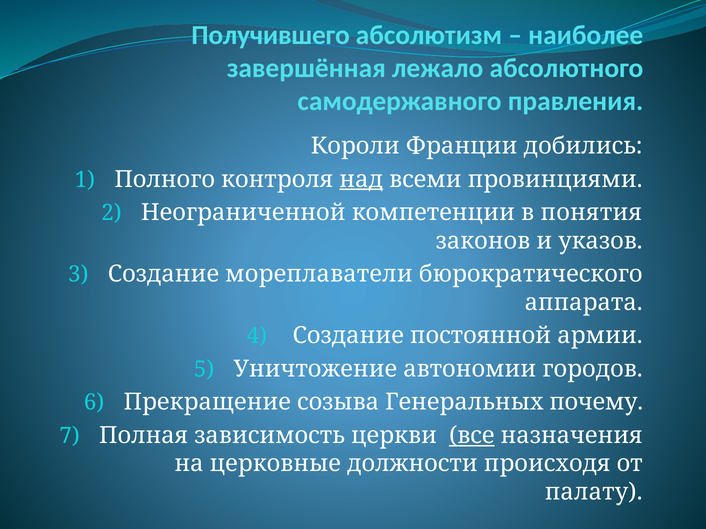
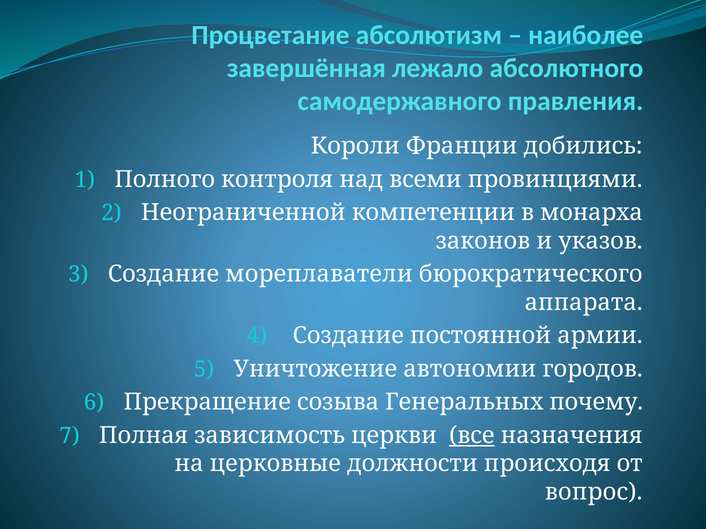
Получившего: Получившего -> Процветание
над underline: present -> none
понятия: понятия -> монарха
палату: палату -> вопрос
